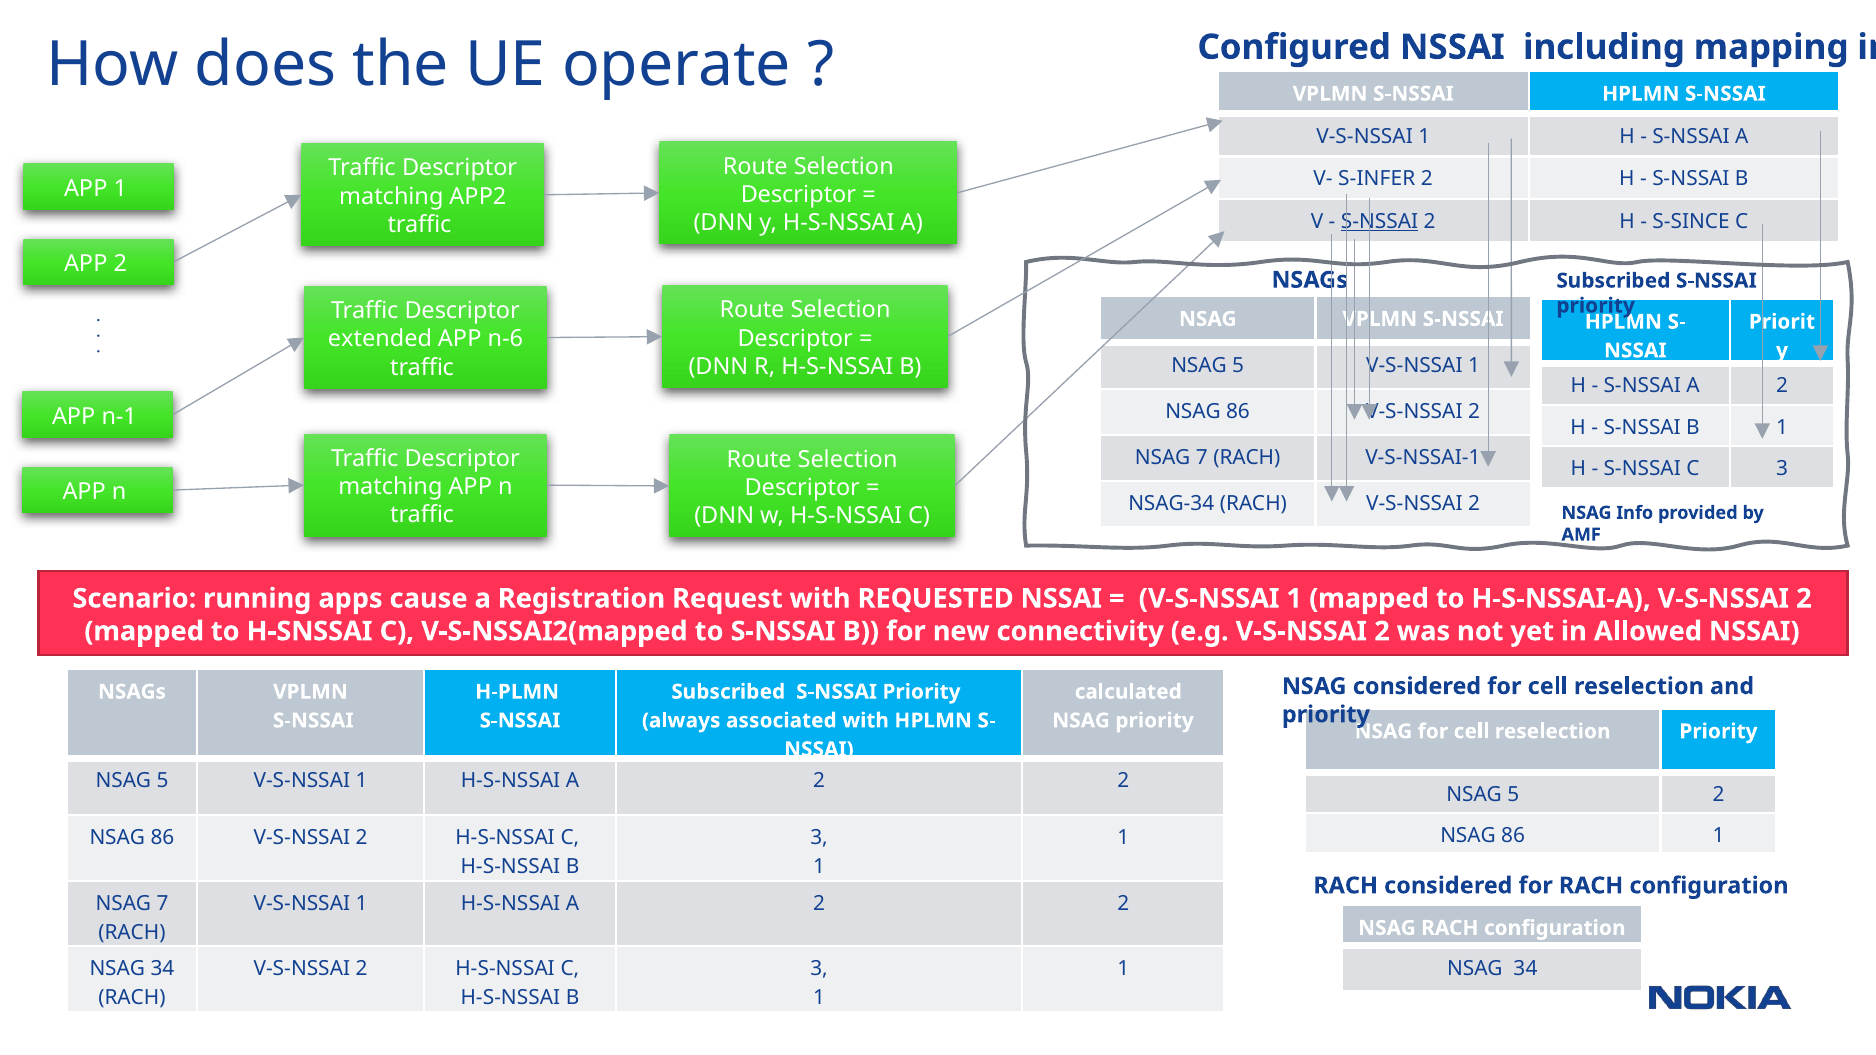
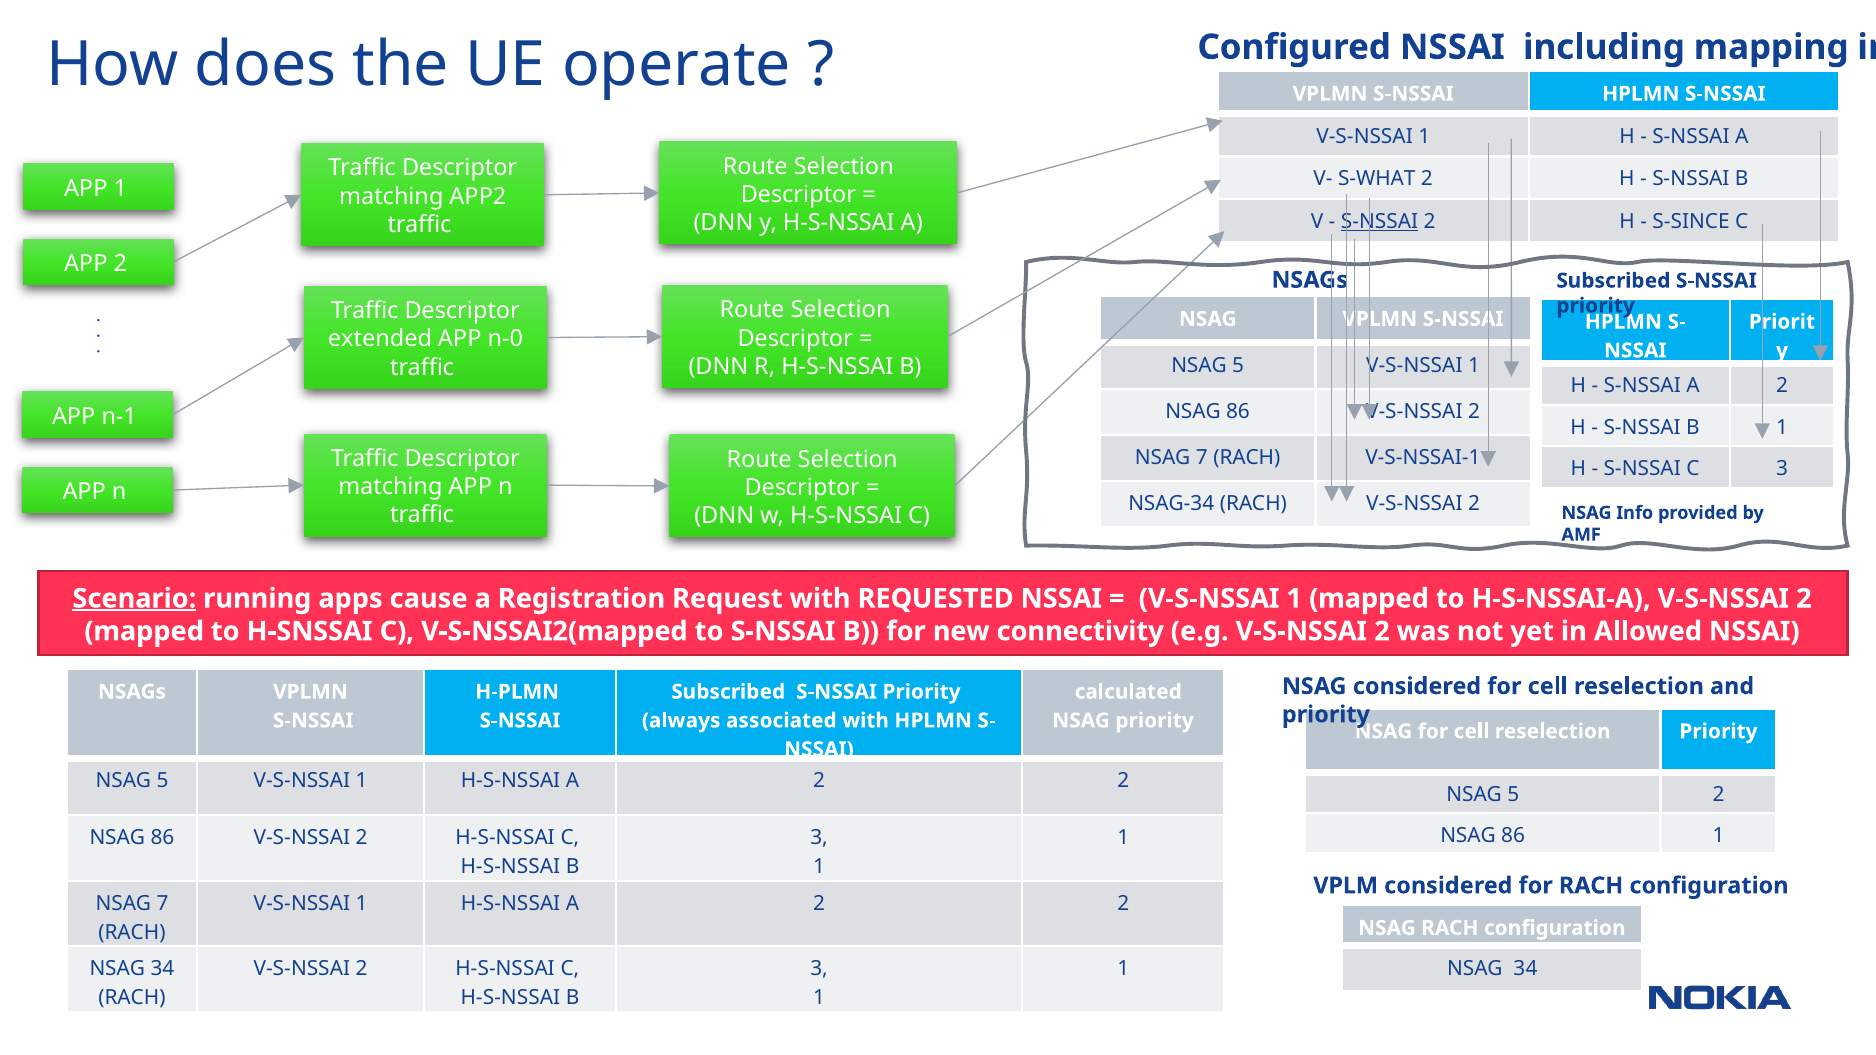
S-INFER: S-INFER -> S-WHAT
n-6: n-6 -> n-0
Scenario underline: none -> present
RACH at (1346, 886): RACH -> VPLM
